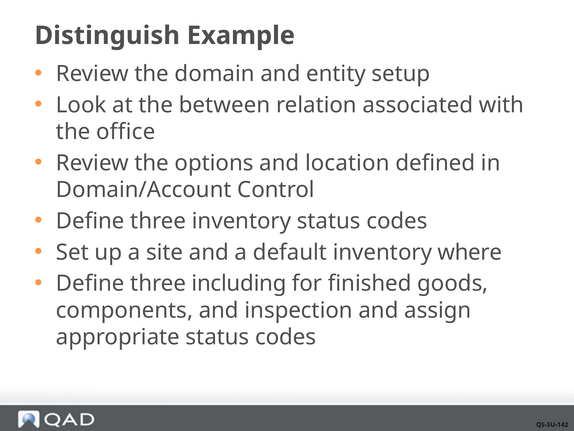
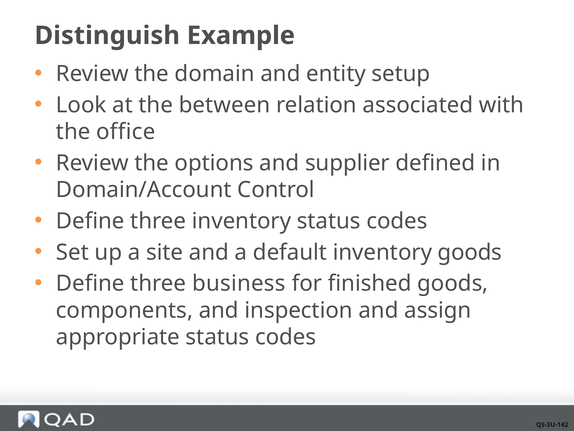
location: location -> supplier
inventory where: where -> goods
including: including -> business
